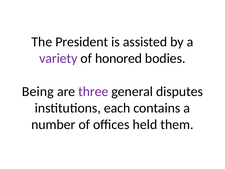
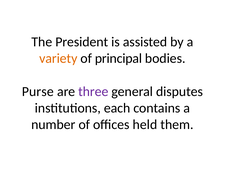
variety colour: purple -> orange
honored: honored -> principal
Being: Being -> Purse
